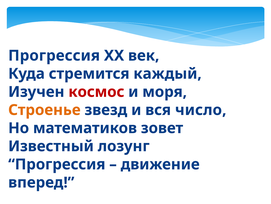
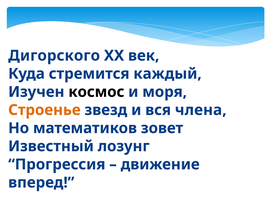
Прогрессия at (54, 55): Прогрессия -> Дигорского
космос colour: red -> black
число: число -> члена
